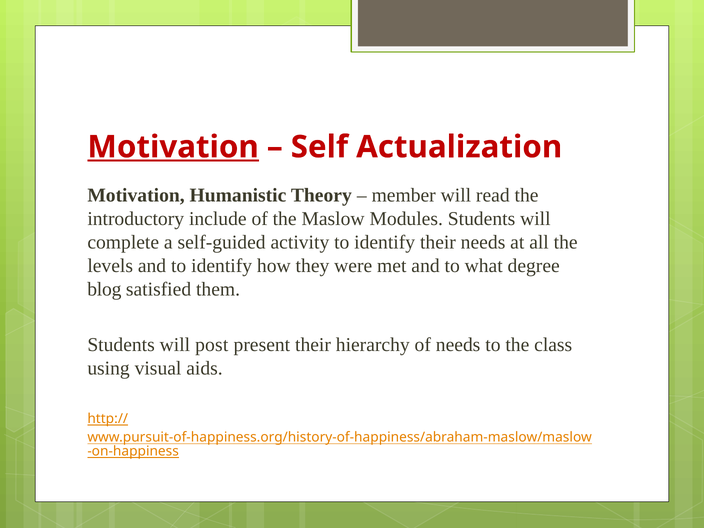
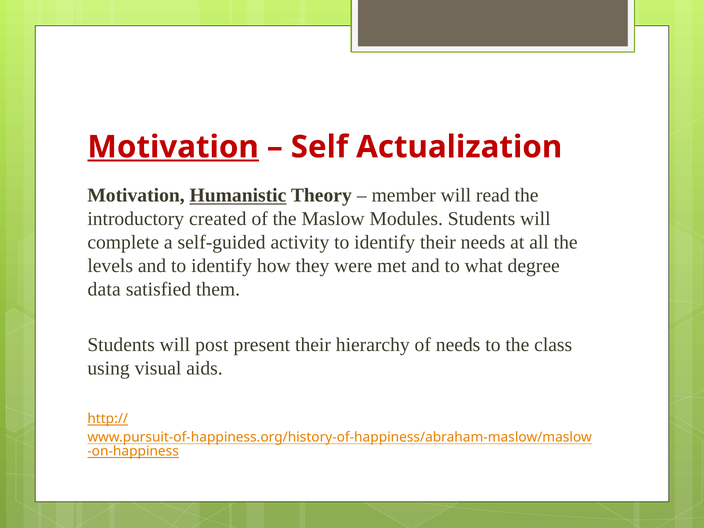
Humanistic underline: none -> present
include: include -> created
blog: blog -> data
